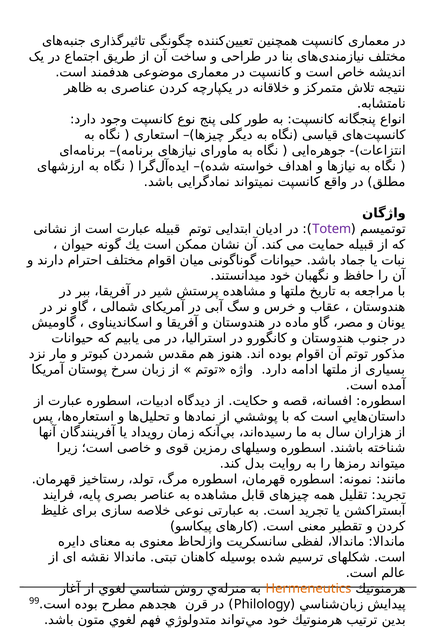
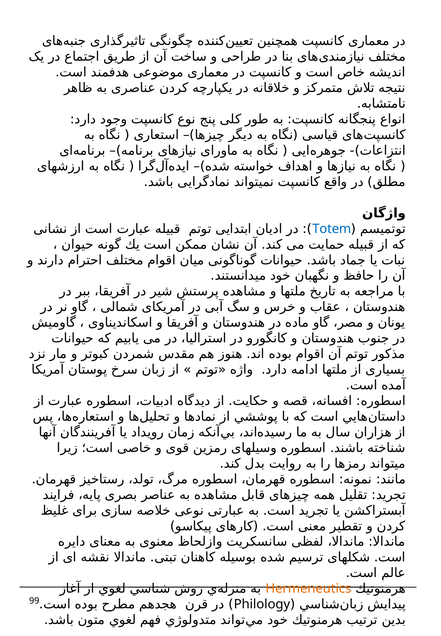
Totem colour: purple -> blue
